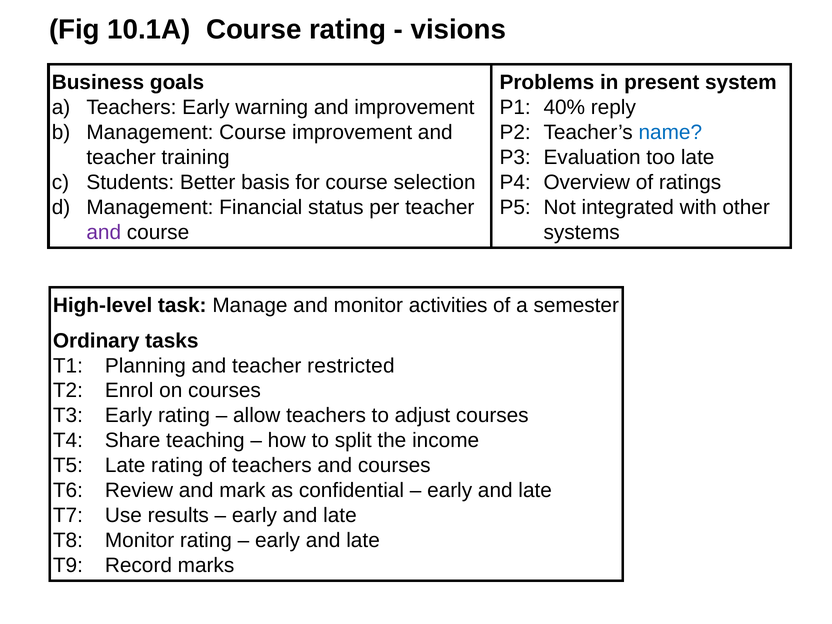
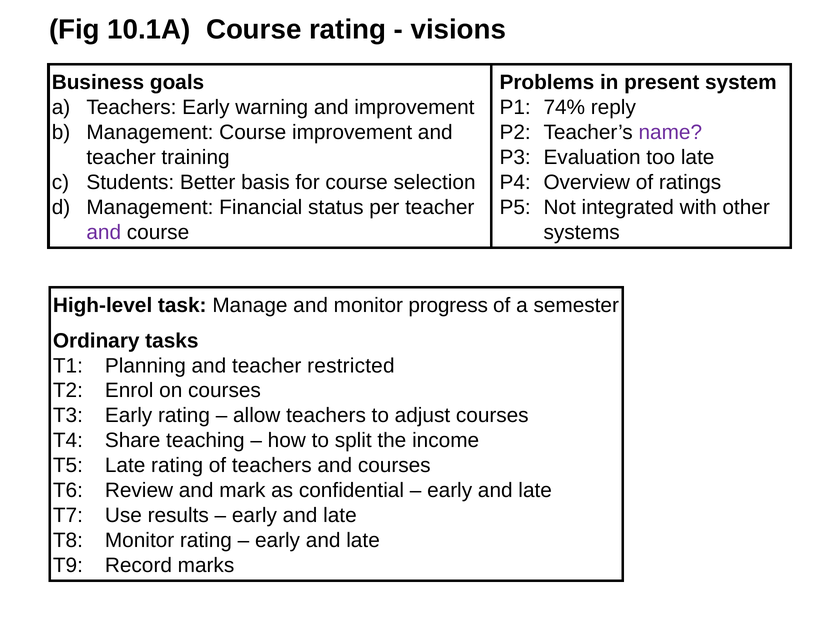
40%: 40% -> 74%
name colour: blue -> purple
activities: activities -> progress
